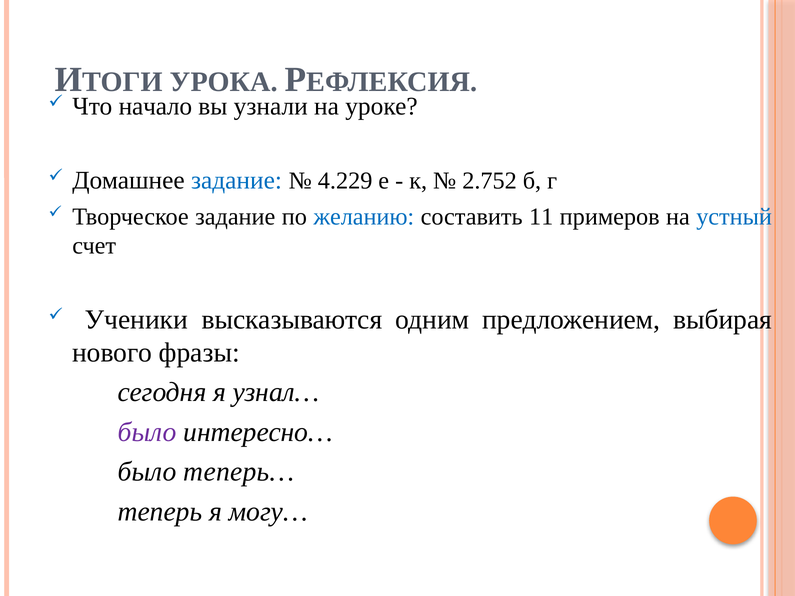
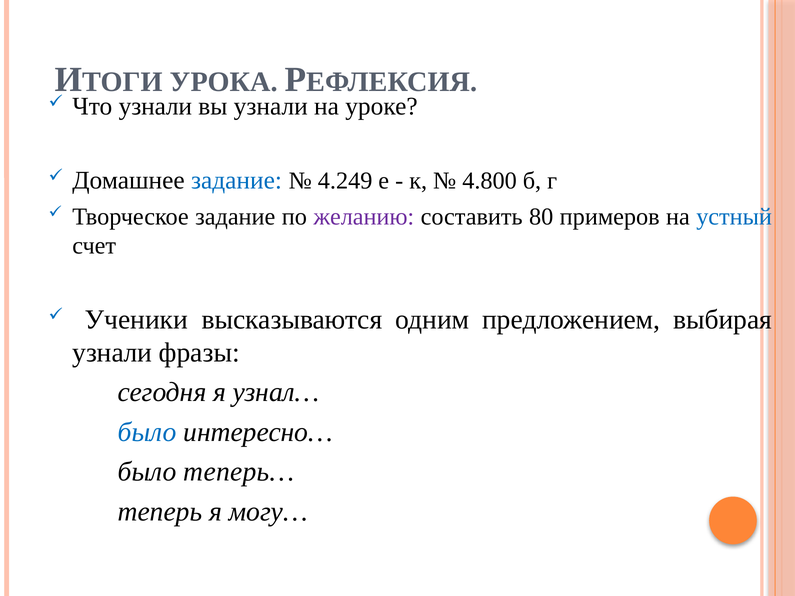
Что начало: начало -> узнали
4.229: 4.229 -> 4.249
2.752: 2.752 -> 4.800
желанию colour: blue -> purple
11: 11 -> 80
нового at (112, 353): нового -> узнали
было at (147, 432) colour: purple -> blue
